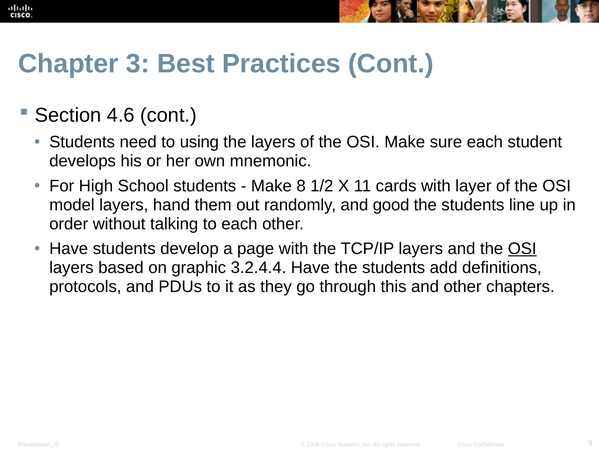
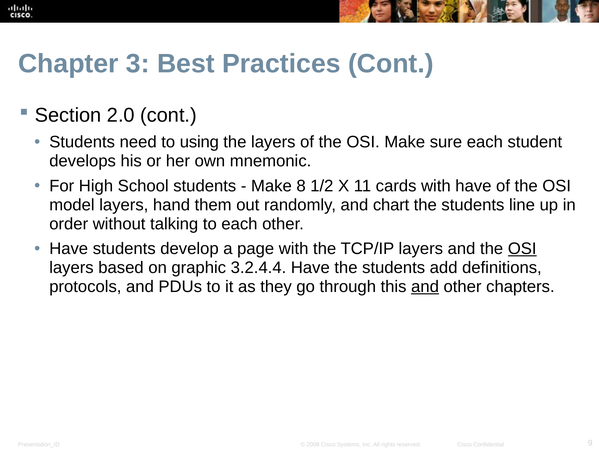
4.6: 4.6 -> 2.0
with layer: layer -> have
good: good -> chart
and at (425, 286) underline: none -> present
